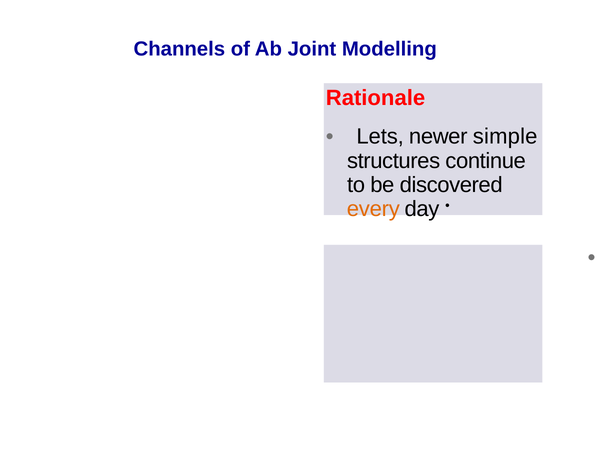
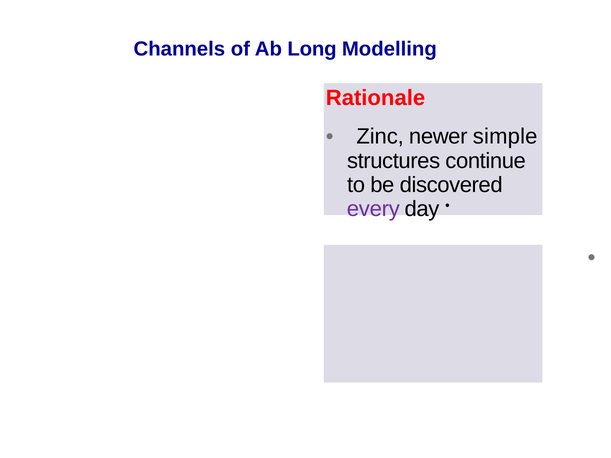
Joint: Joint -> Long
Lets: Lets -> Zinc
every colour: orange -> purple
